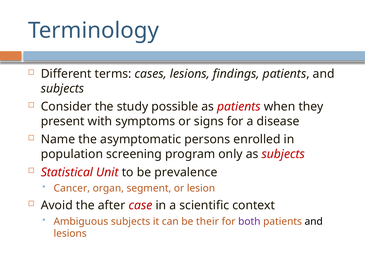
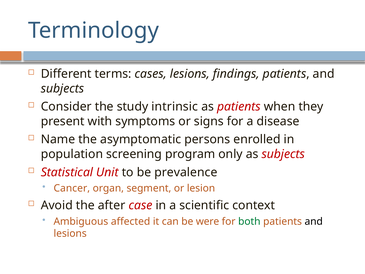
possible: possible -> intrinsic
Ambiguous subjects: subjects -> affected
their: their -> were
both colour: purple -> green
